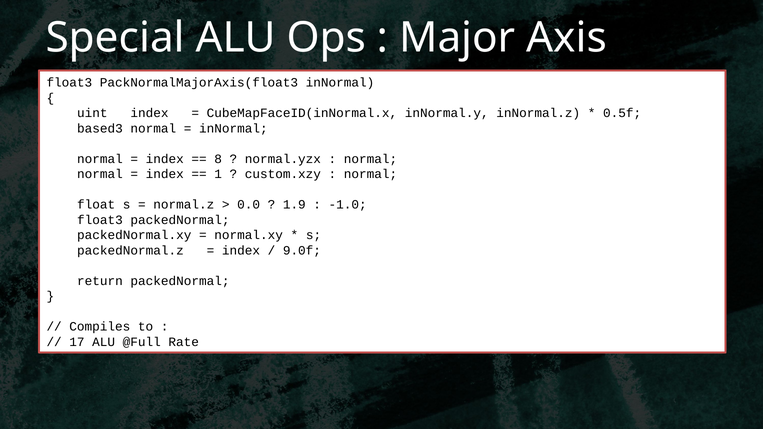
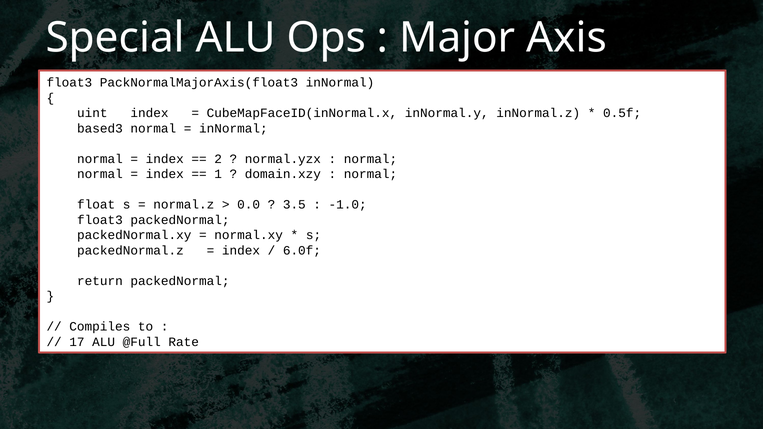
8: 8 -> 2
custom.xzy: custom.xzy -> domain.xzy
1.9: 1.9 -> 3.5
9.0f: 9.0f -> 6.0f
